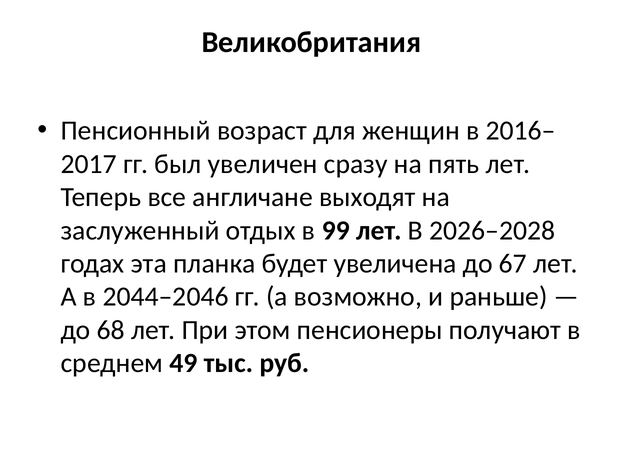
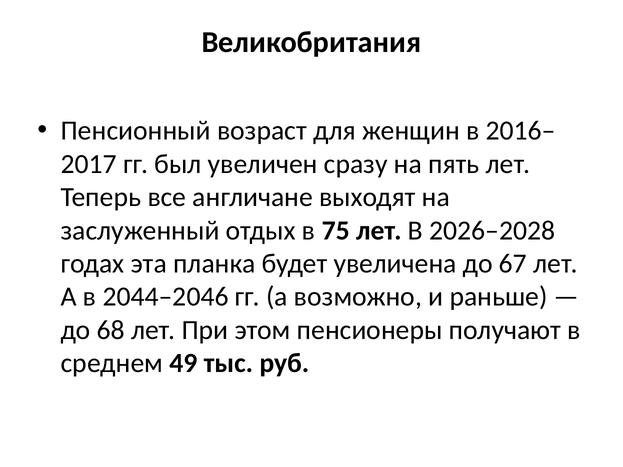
99: 99 -> 75
